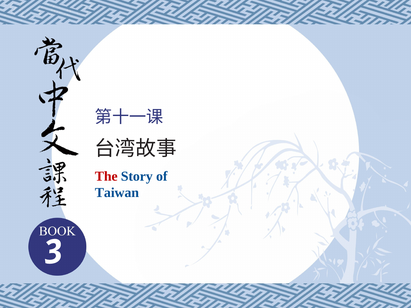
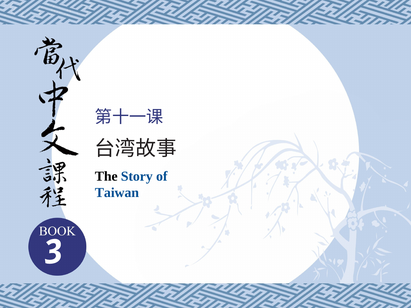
The colour: red -> black
